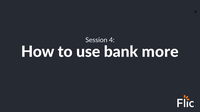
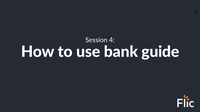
more: more -> guide
